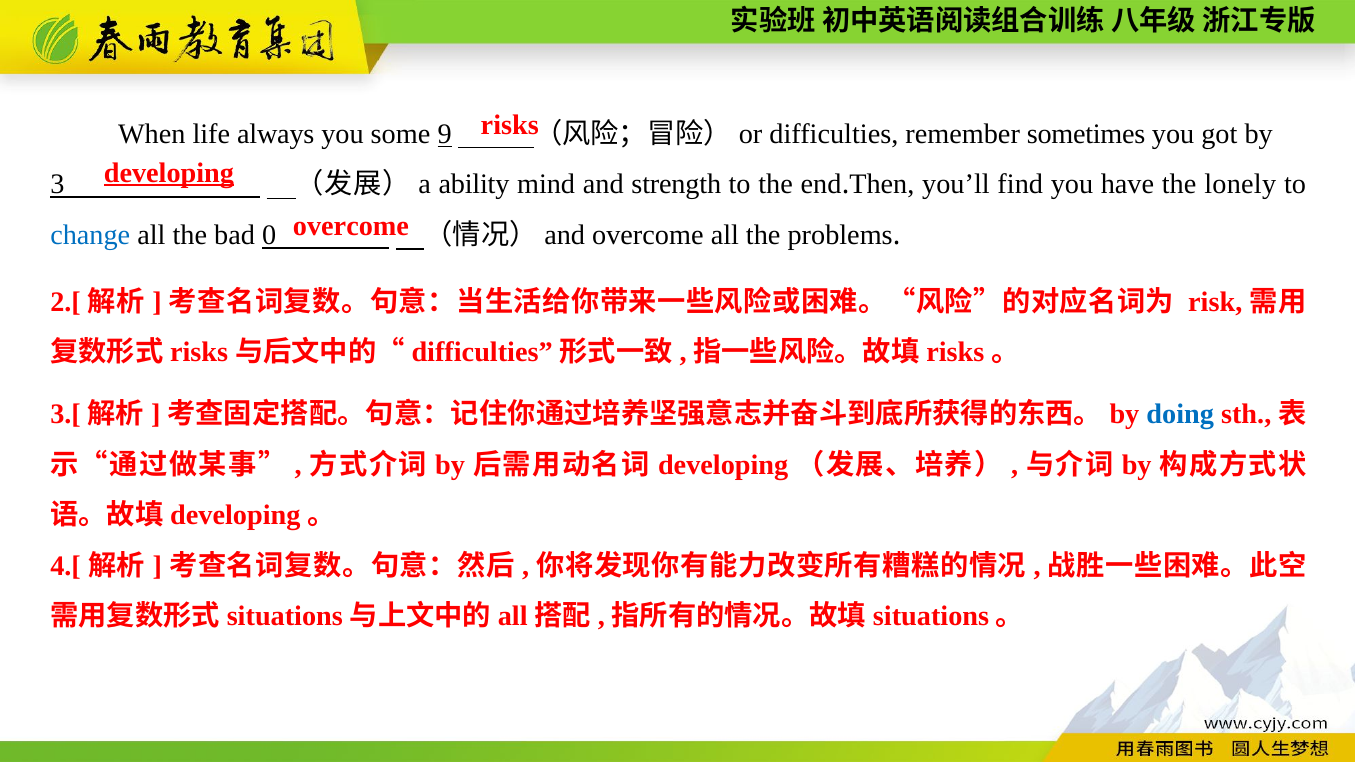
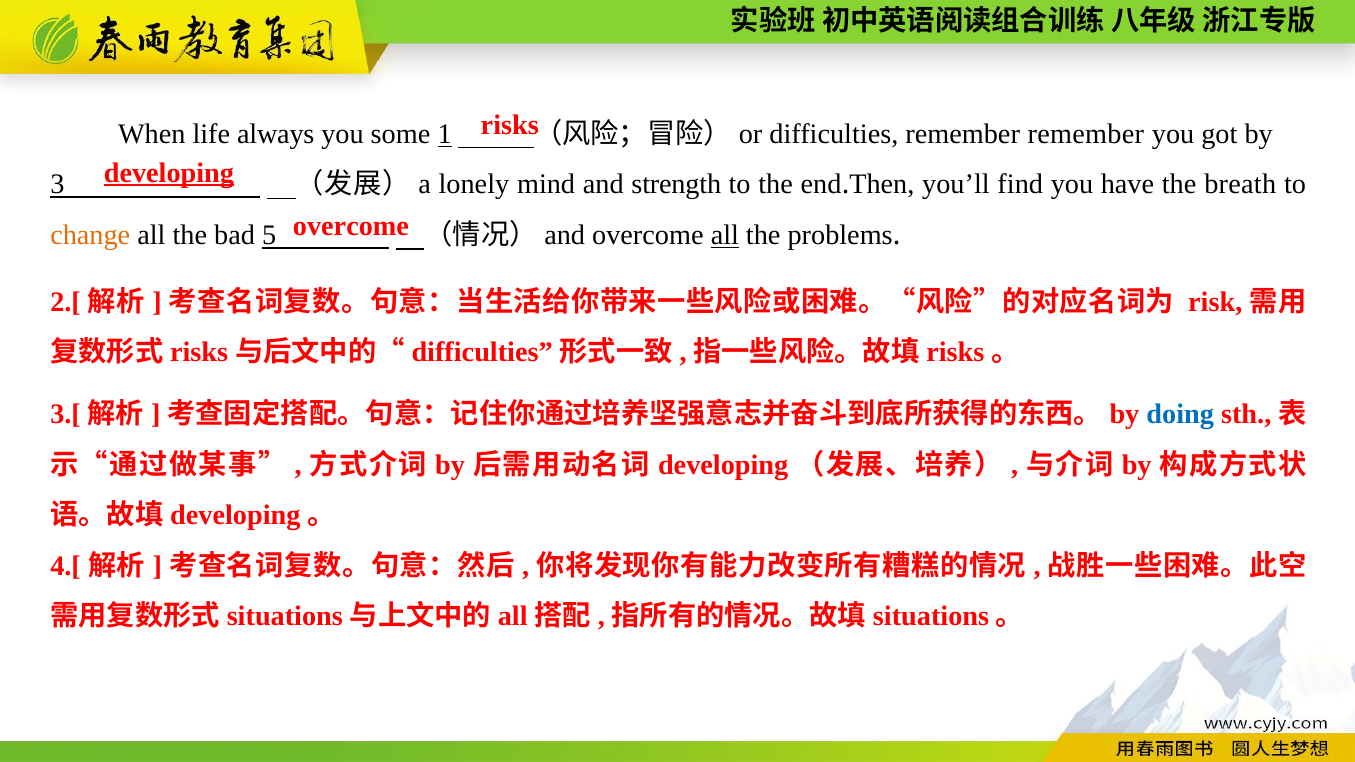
9: 9 -> 1
remember sometimes: sometimes -> remember
ability: ability -> lonely
lonely: lonely -> breath
change colour: blue -> orange
0: 0 -> 5
all at (725, 236) underline: none -> present
